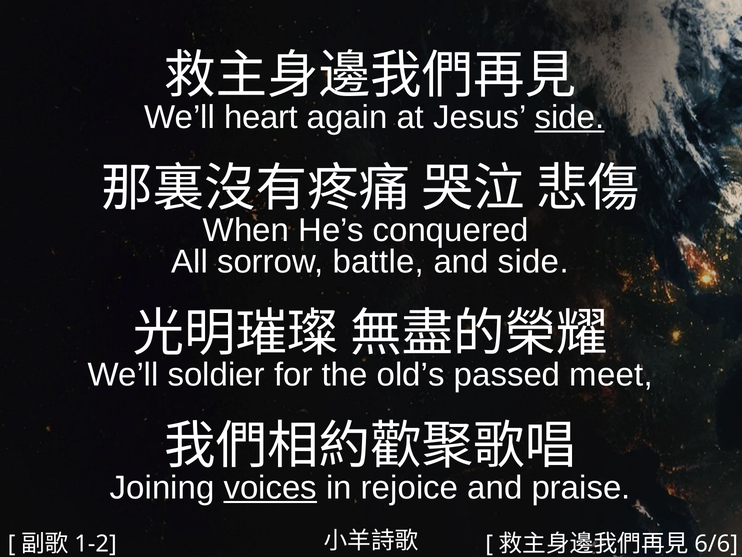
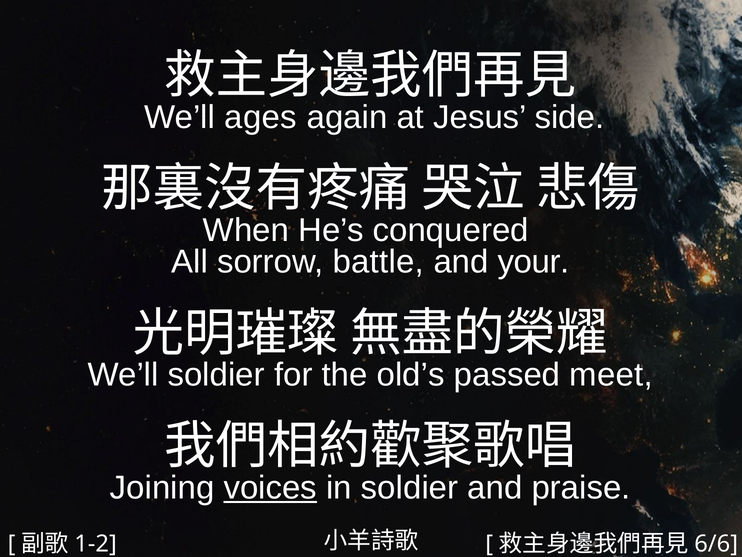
heart: heart -> ages
side at (569, 117) underline: present -> none
and side: side -> your
in rejoice: rejoice -> soldier
